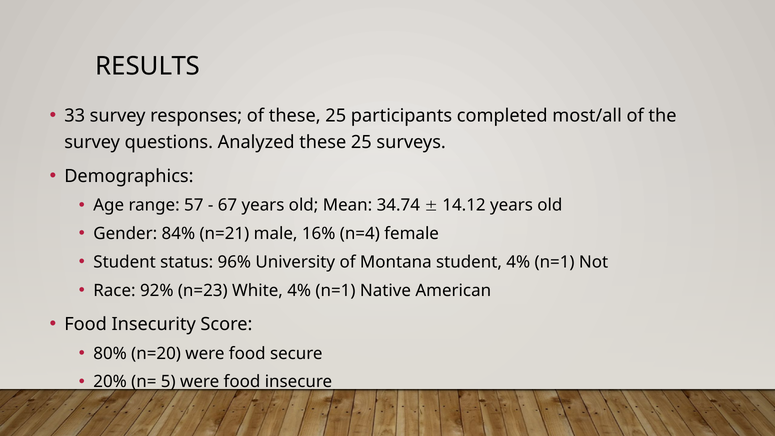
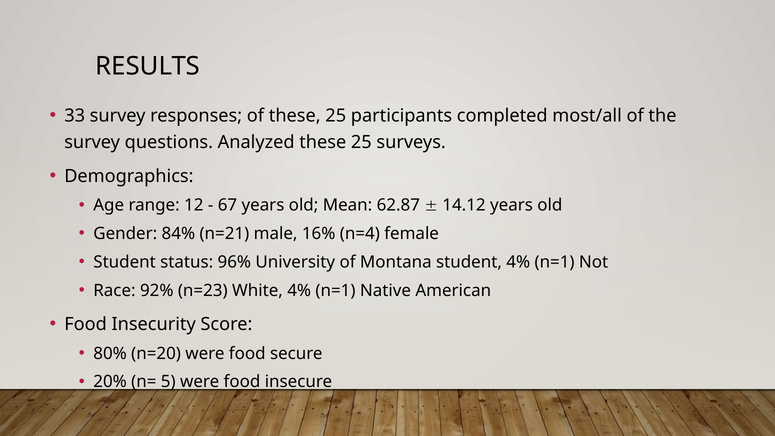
57: 57 -> 12
34.74: 34.74 -> 62.87
